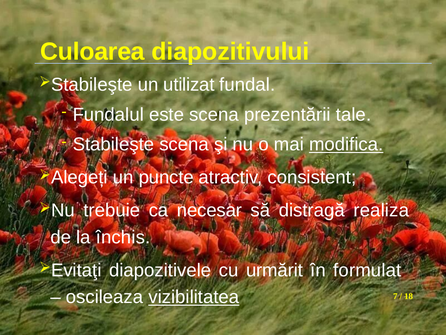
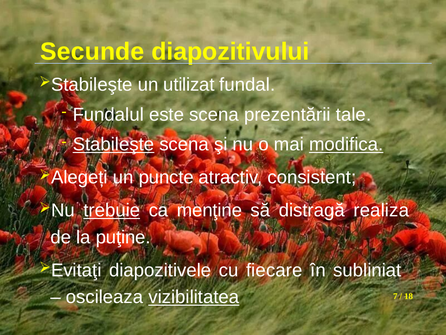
Culoarea: Culoarea -> Secunde
Stabileşte underline: none -> present
trebuie underline: none -> present
necesar: necesar -> menţine
închis: închis -> puţine
urmărit: urmărit -> fiecare
formulat: formulat -> subliniat
